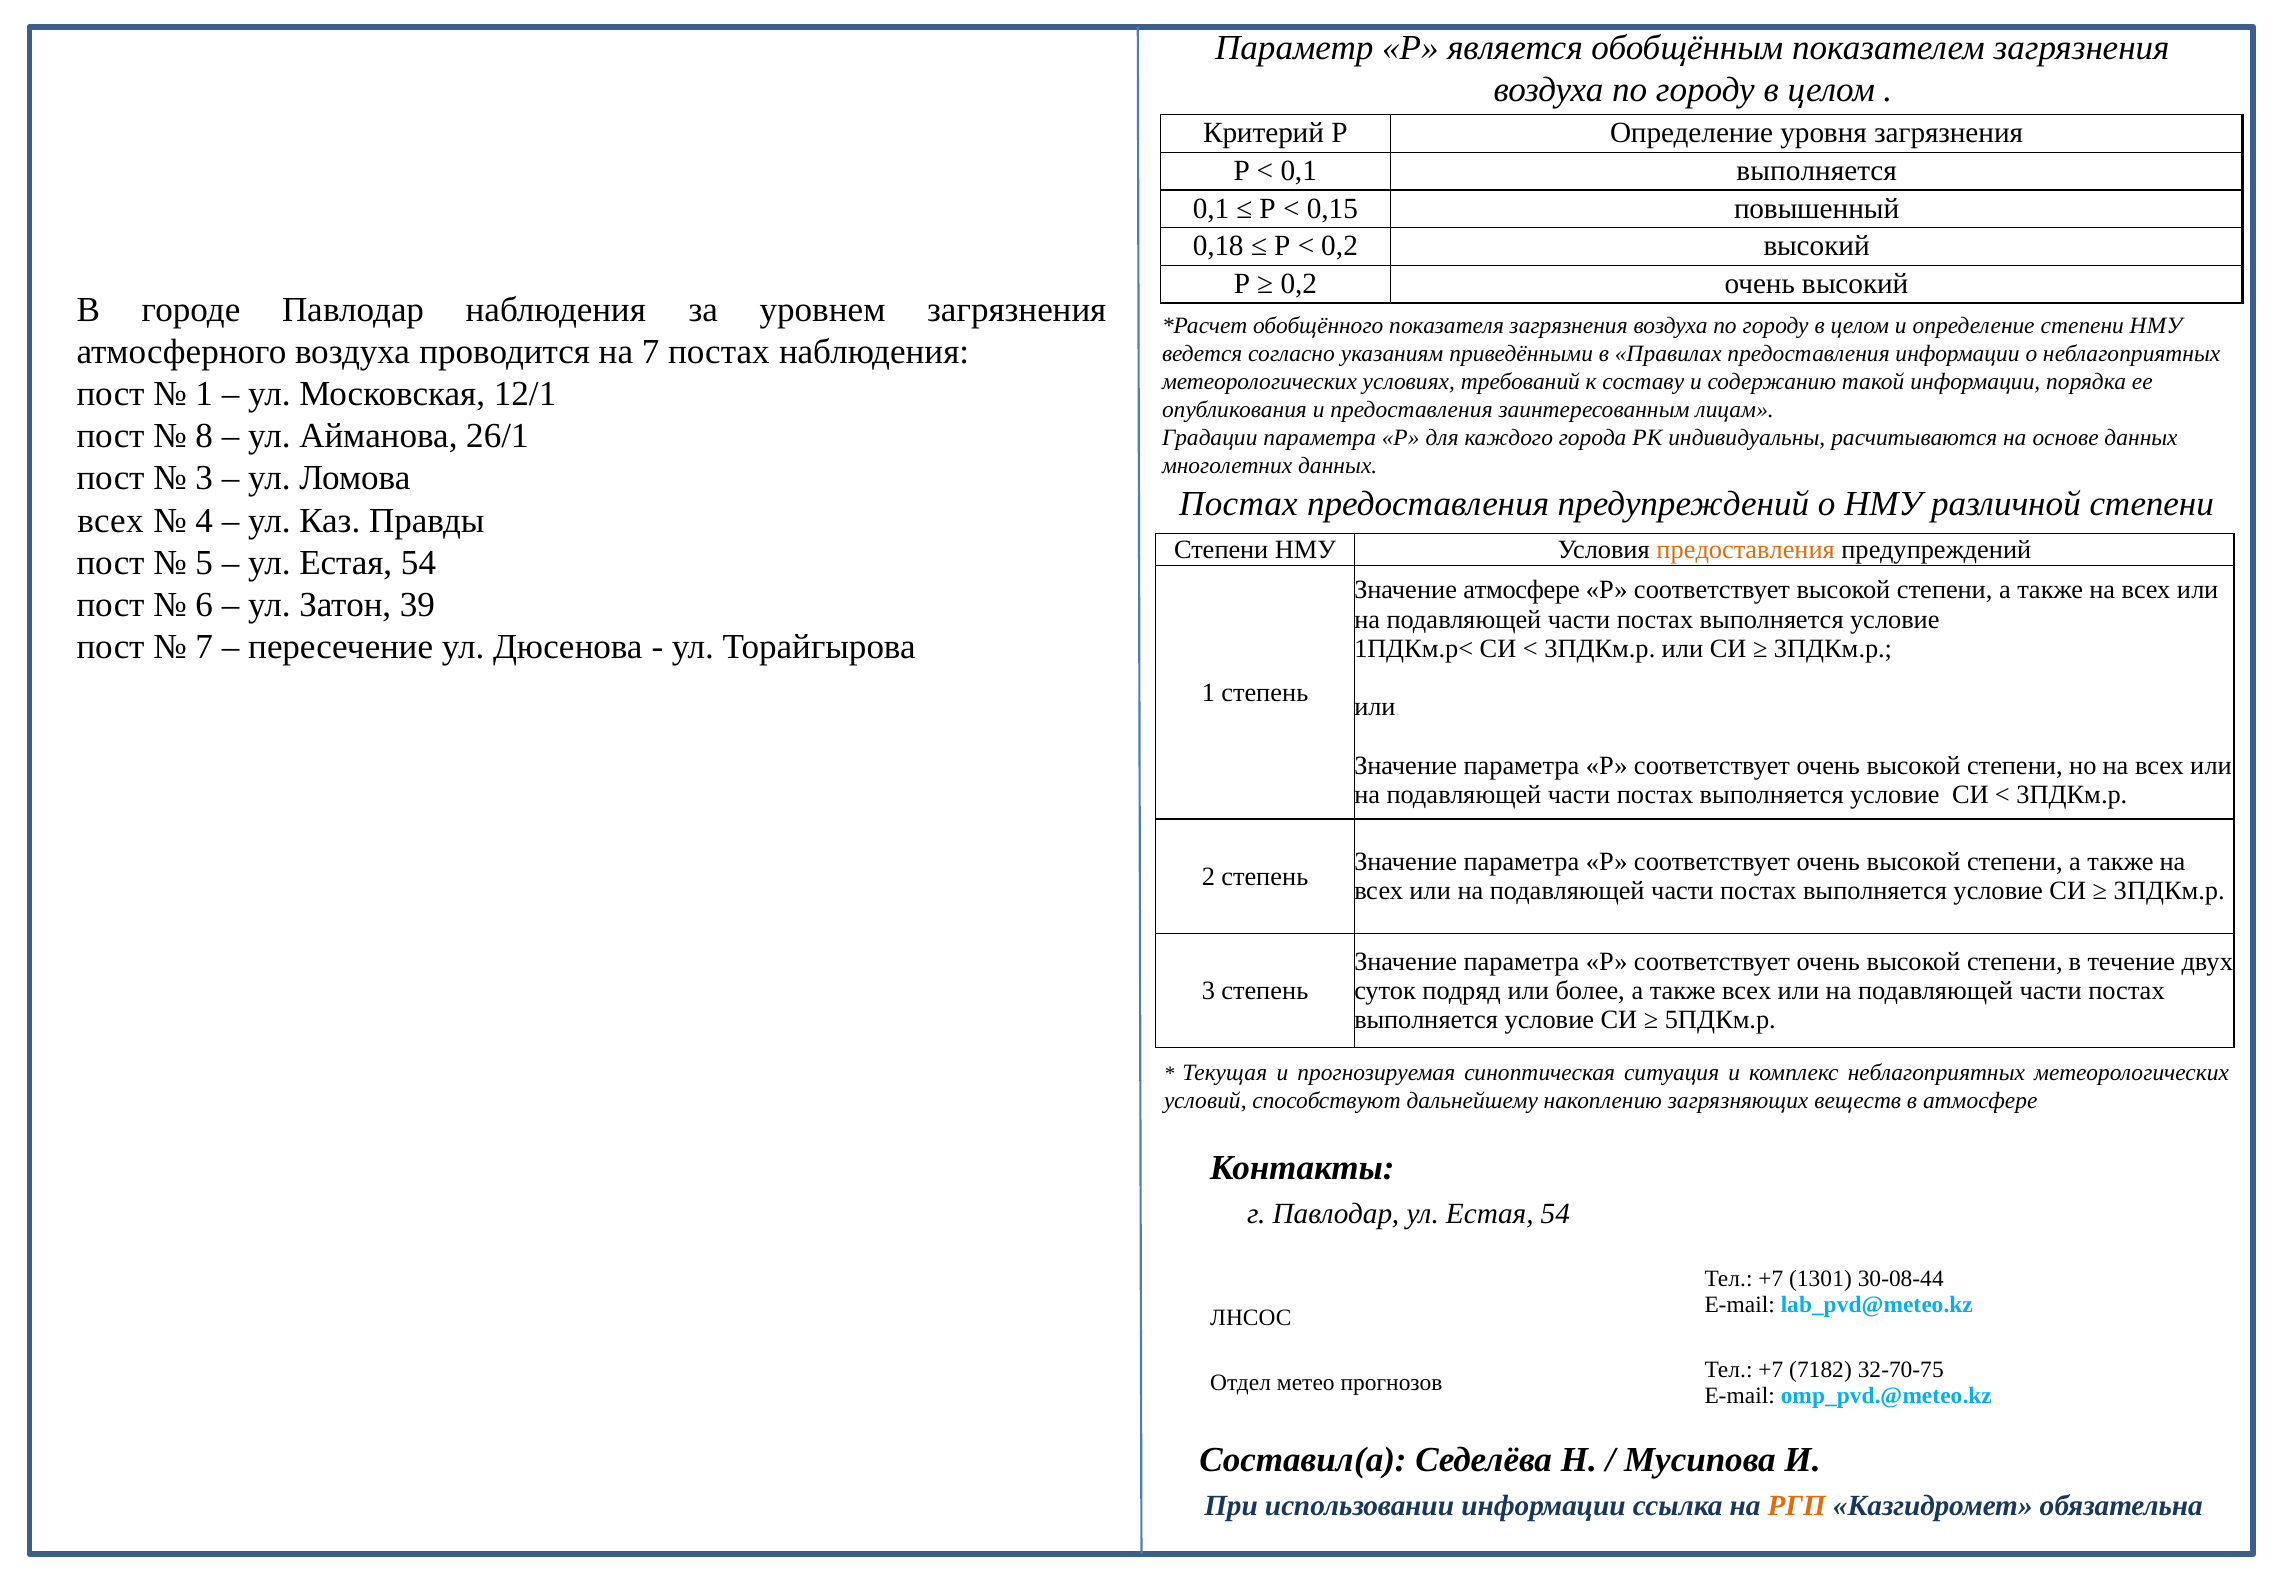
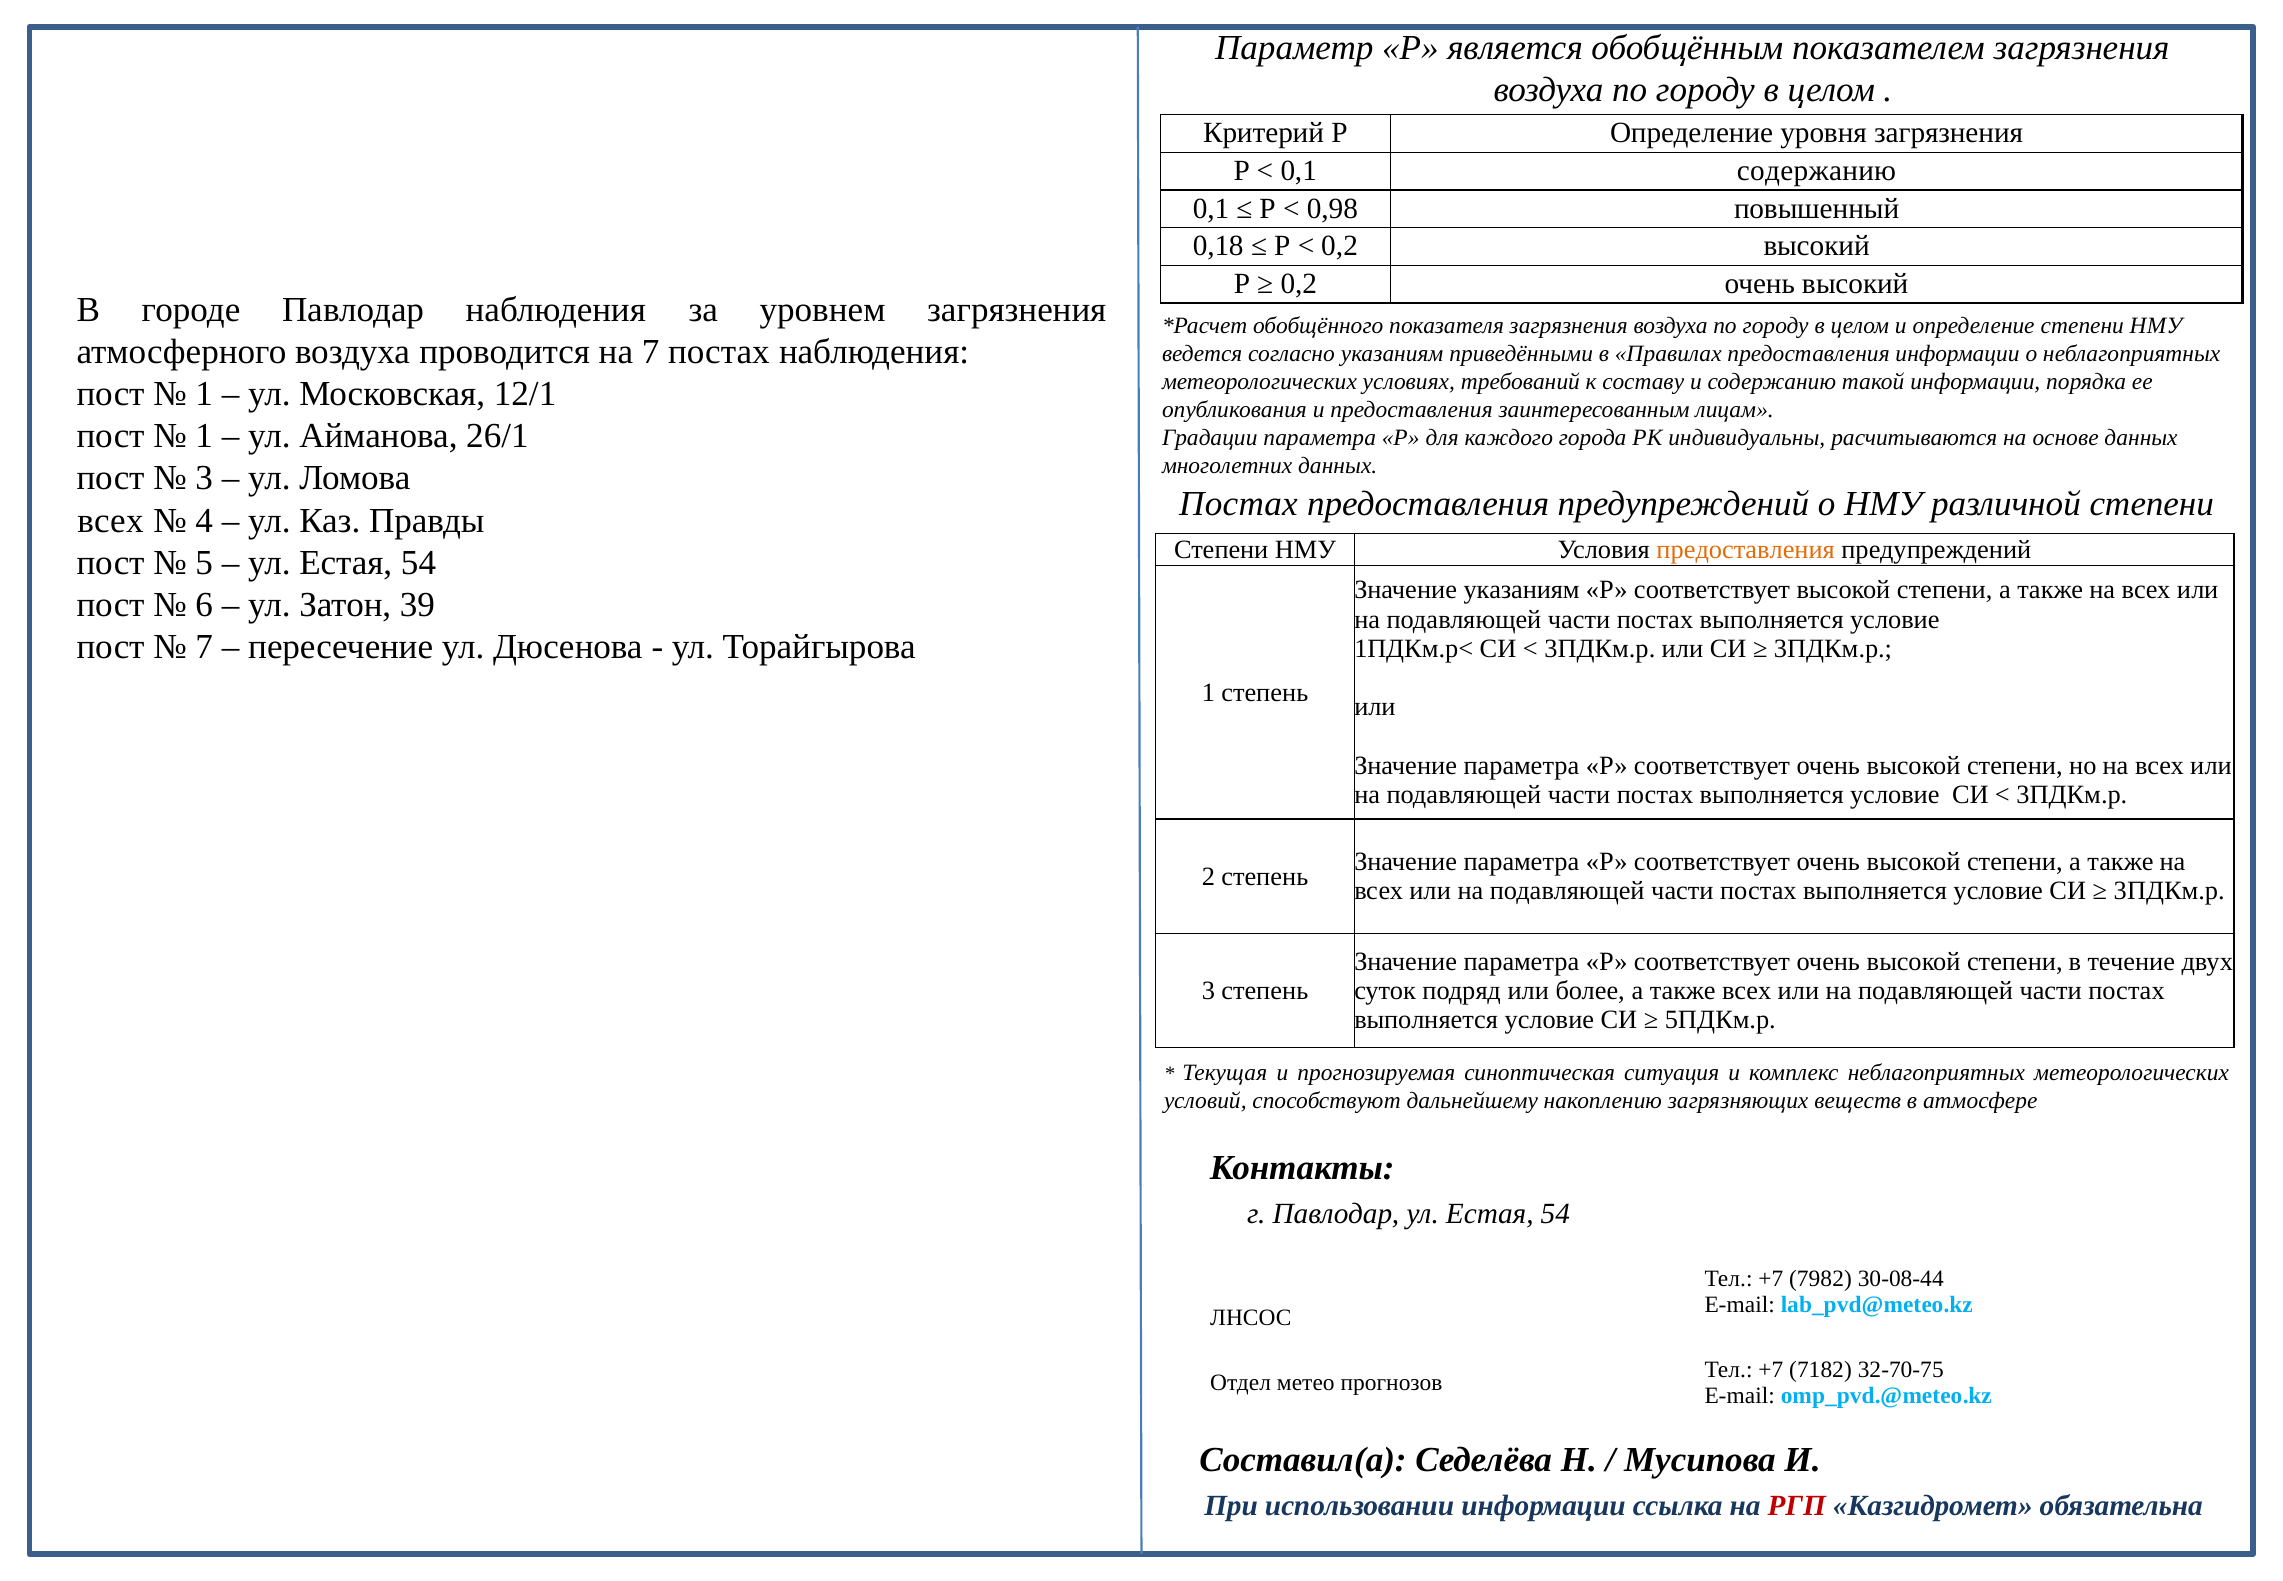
0,1 выполняется: выполняется -> содержанию
0,15: 0,15 -> 0,98
8 at (204, 436): 8 -> 1
Значение атмосфере: атмосфере -> указаниям
1301: 1301 -> 7982
РГП colour: orange -> red
